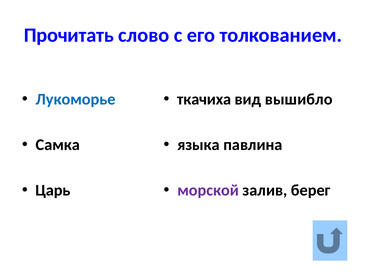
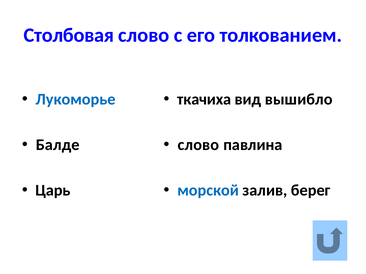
Прочитать: Прочитать -> Столбовая
Самка: Самка -> Балде
языка at (198, 145): языка -> слово
морской colour: purple -> blue
